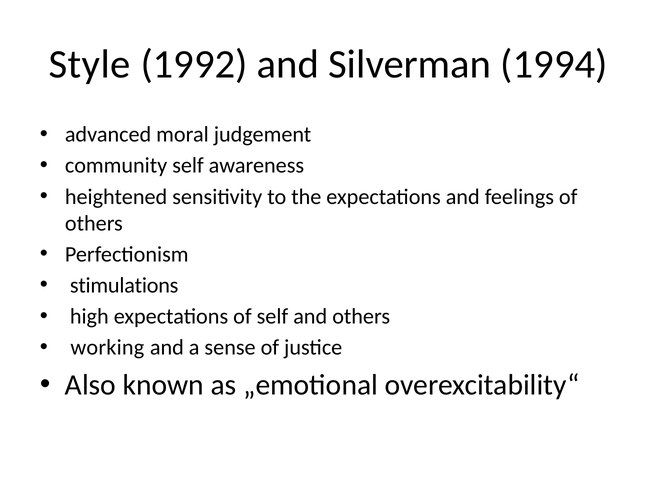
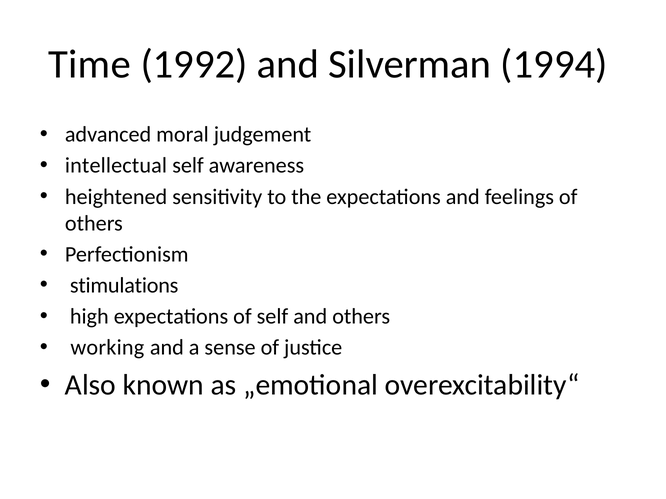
Style: Style -> Time
community: community -> intellectual
